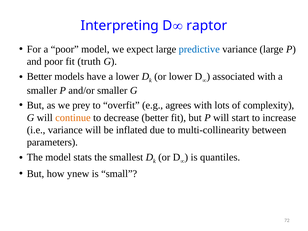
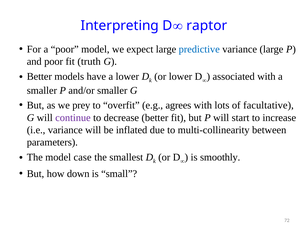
complexity: complexity -> facultative
continue colour: orange -> purple
stats: stats -> case
quantiles: quantiles -> smoothly
ynew: ynew -> down
